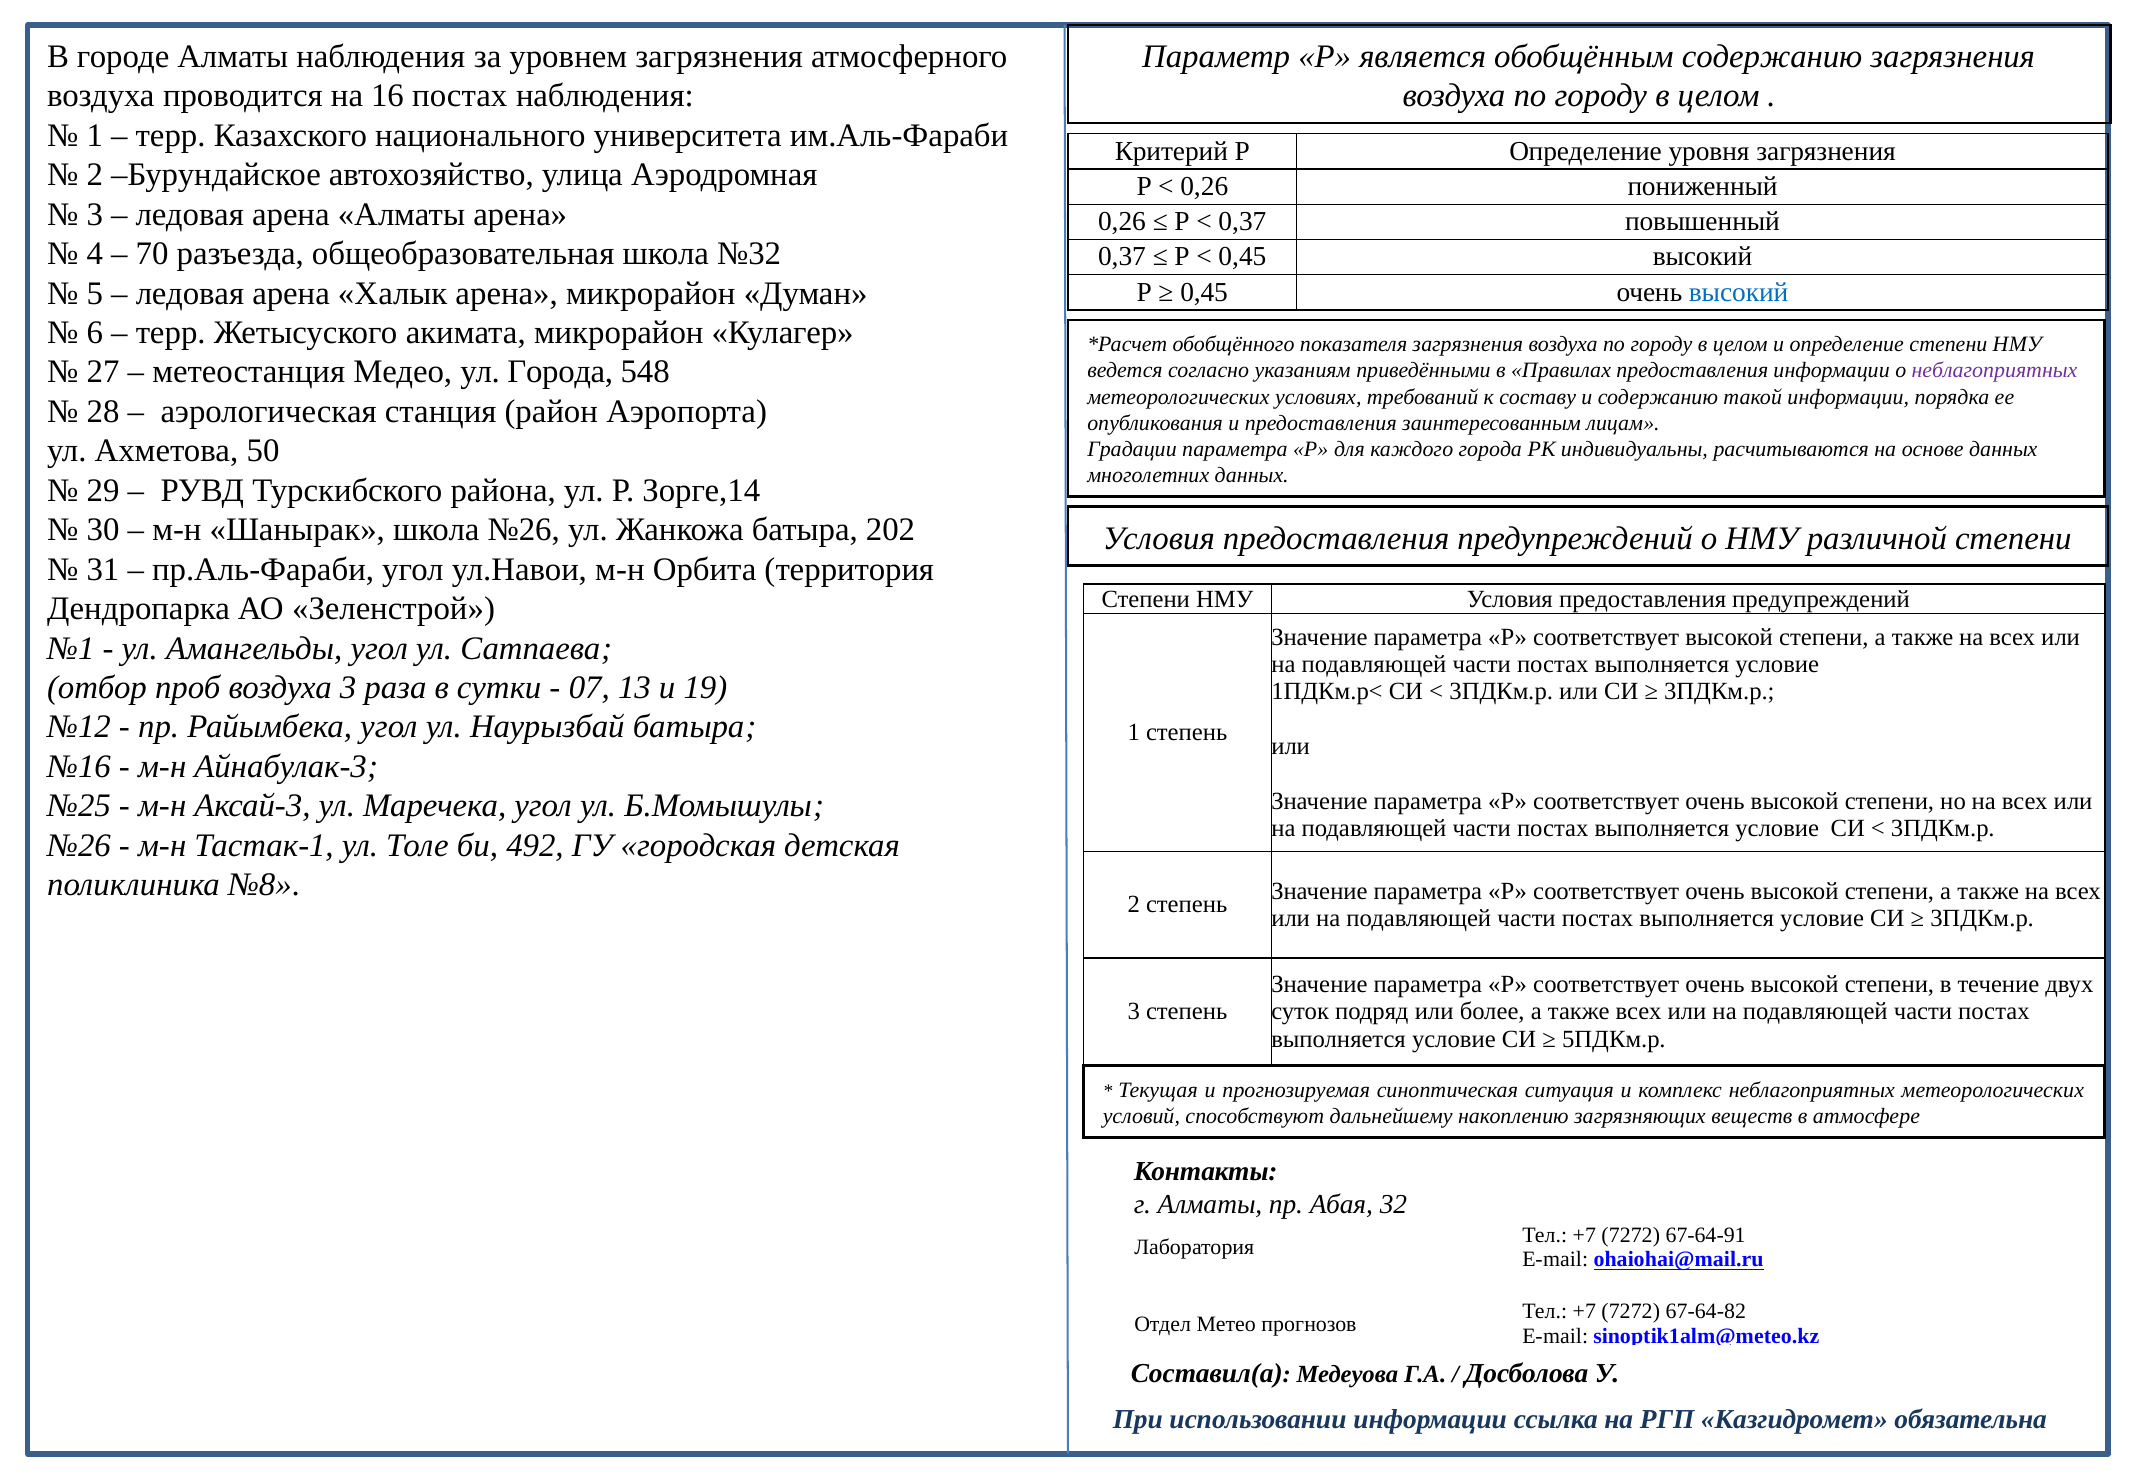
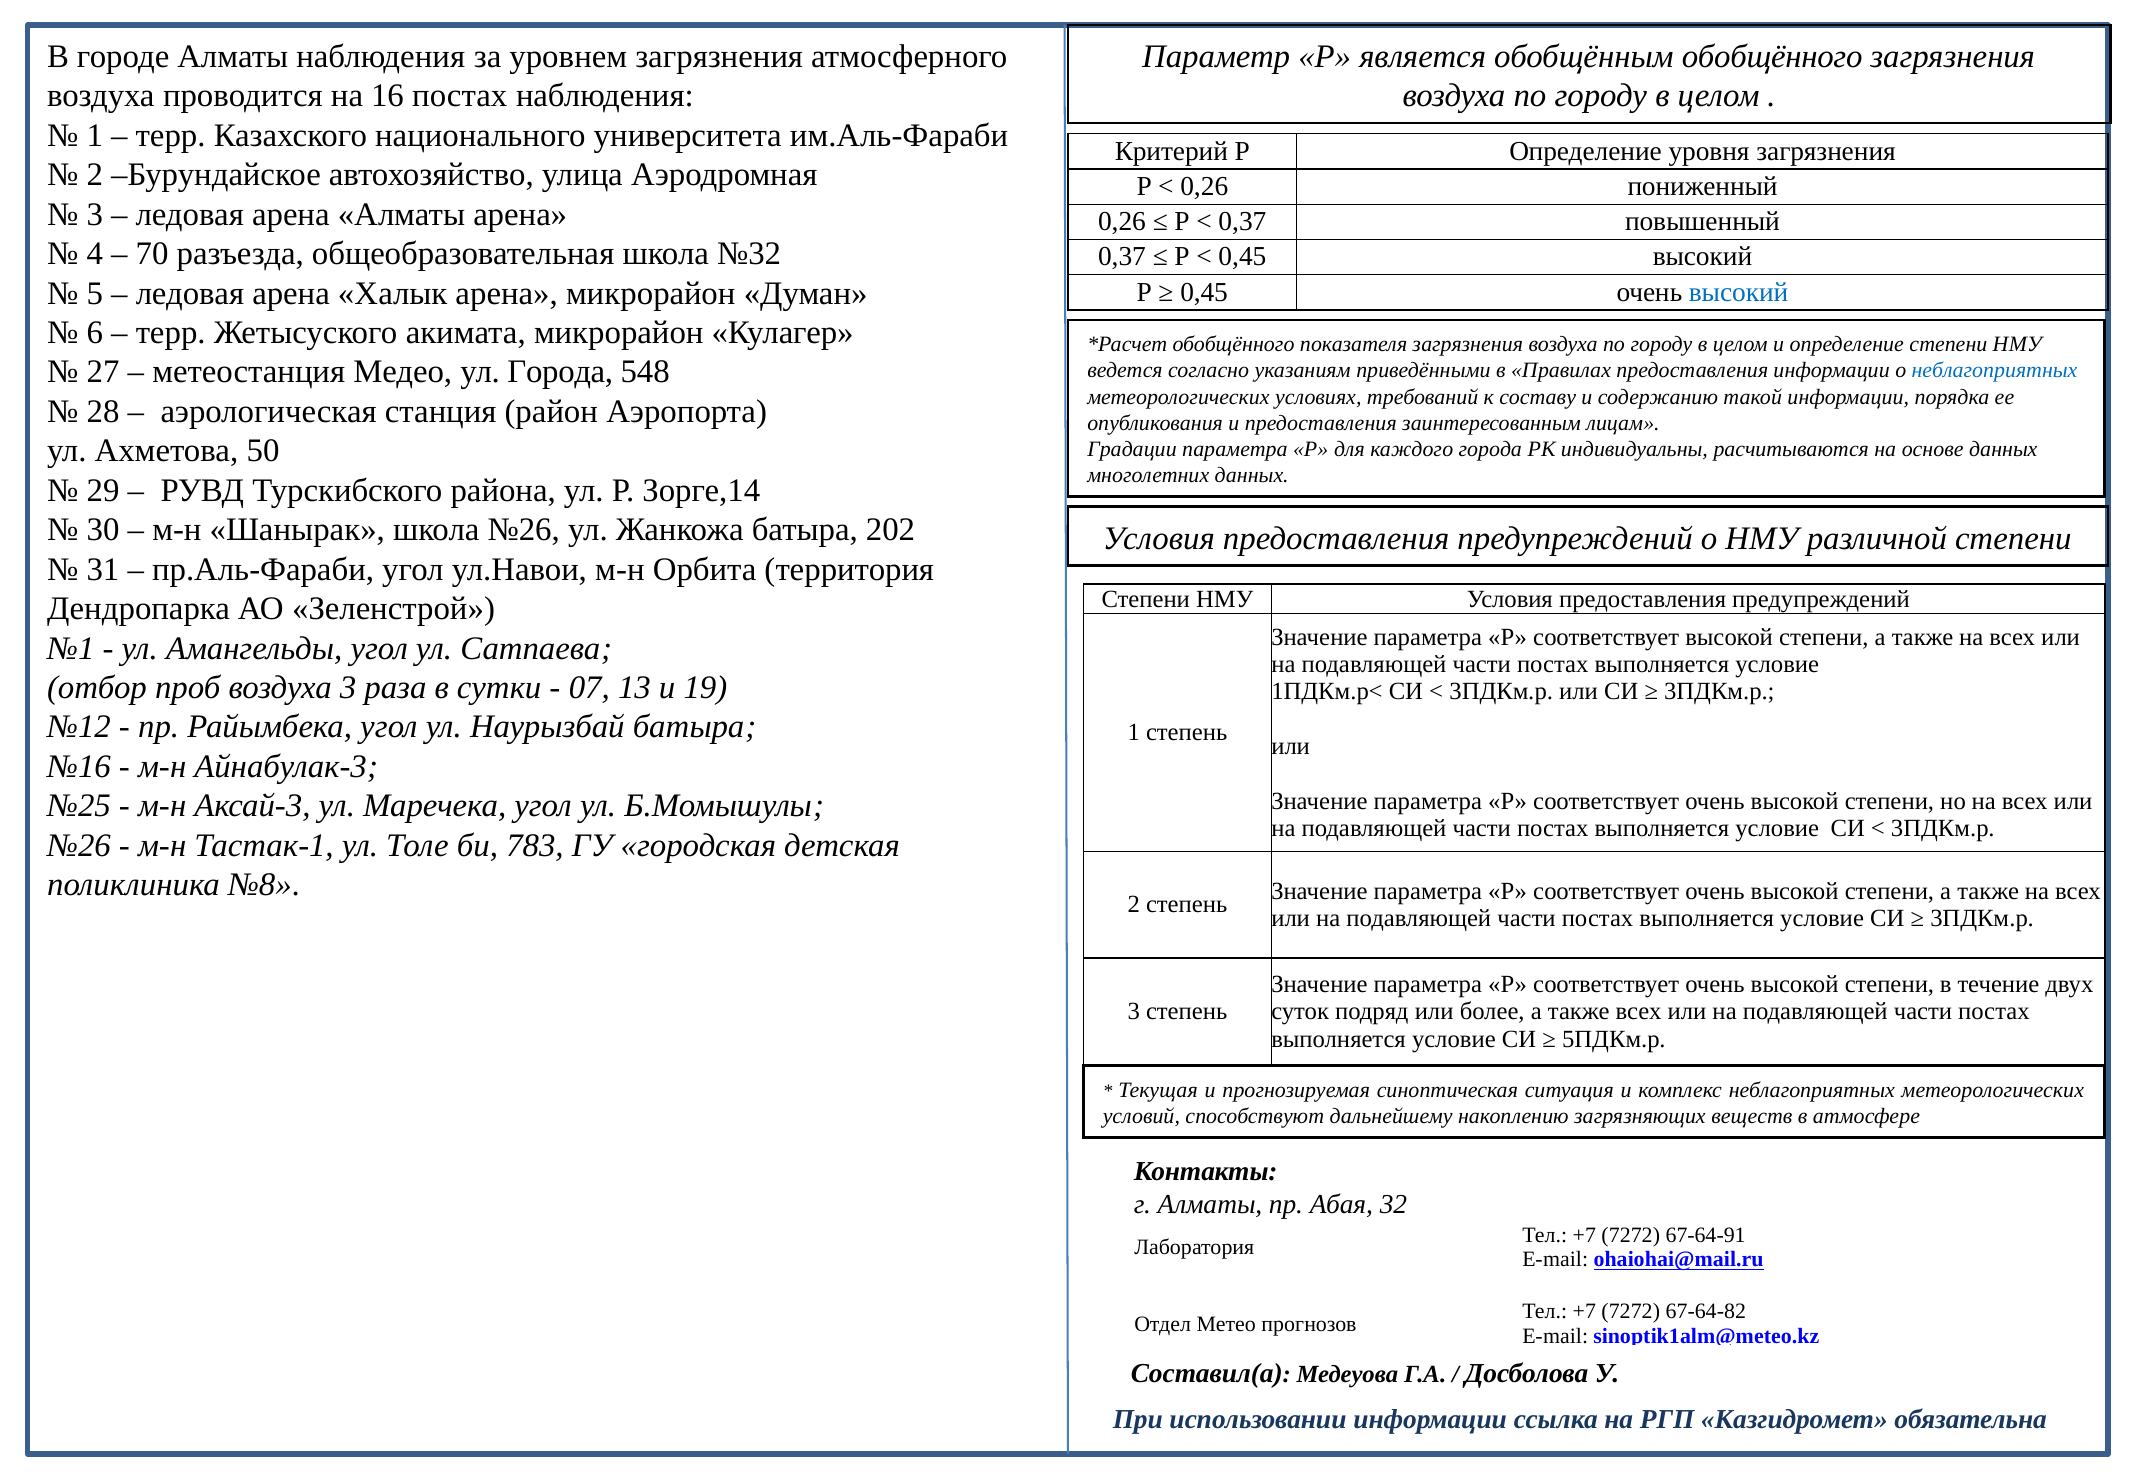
обобщённым содержанию: содержанию -> обобщённого
неблагоприятных at (1994, 371) colour: purple -> blue
492: 492 -> 783
